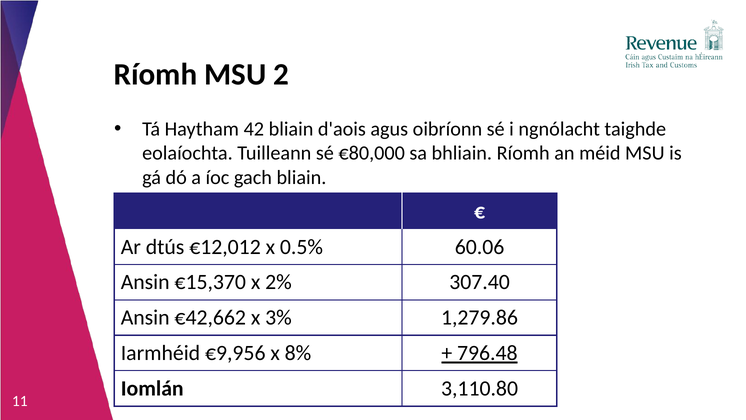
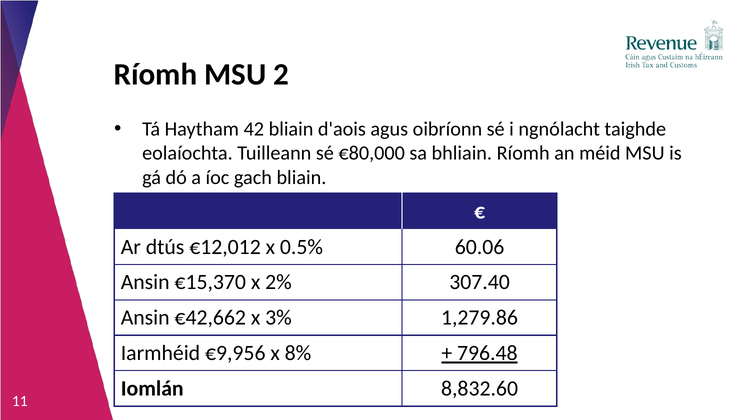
3,110.80: 3,110.80 -> 8,832.60
